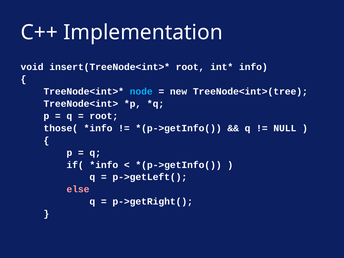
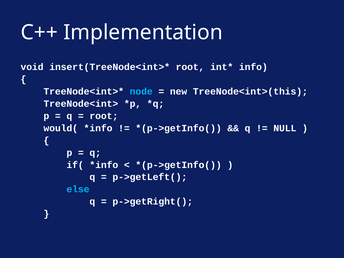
TreeNode<int>(tree: TreeNode<int>(tree -> TreeNode<int>(this
those(: those( -> would(
else colour: pink -> light blue
